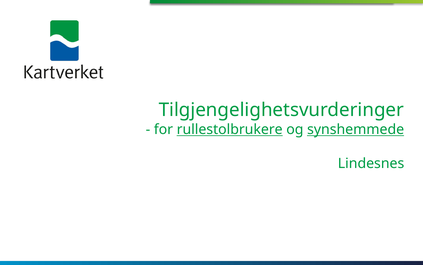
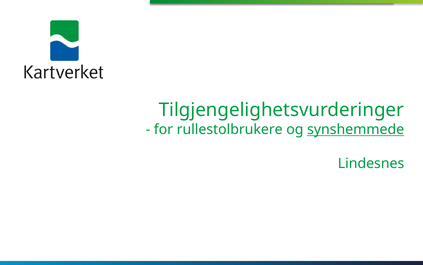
rullestolbrukere underline: present -> none
